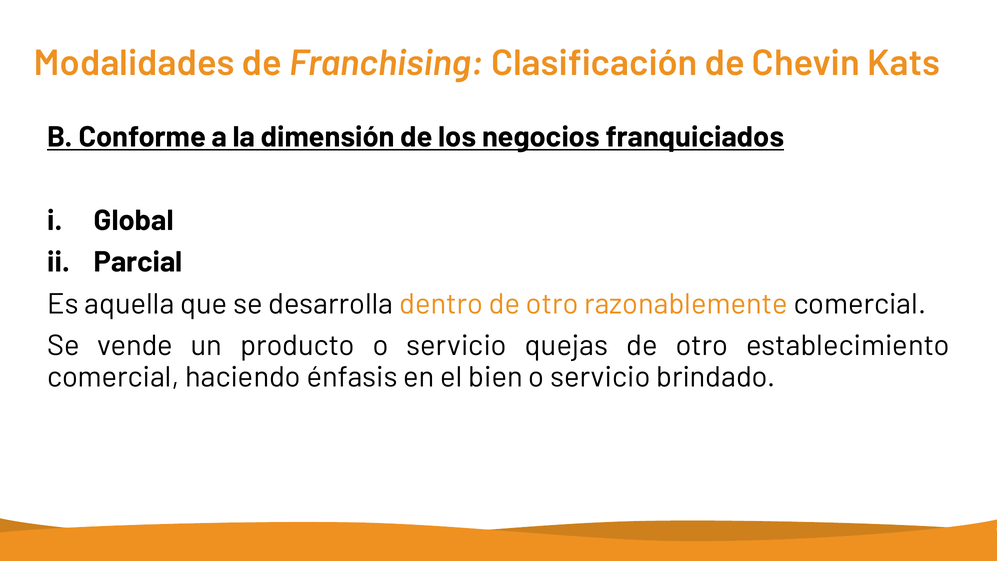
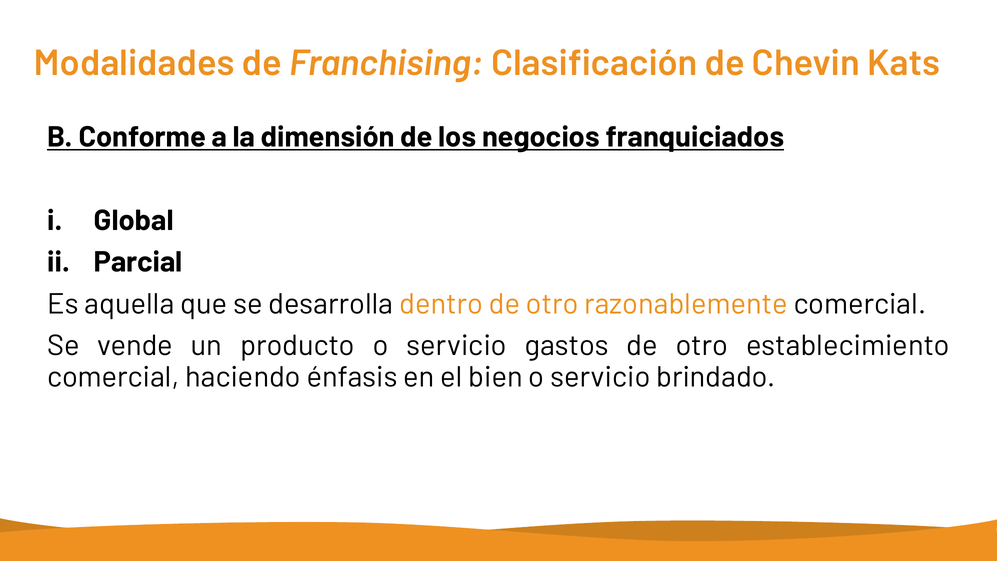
quejas: quejas -> gastos
